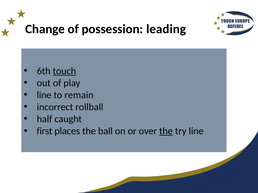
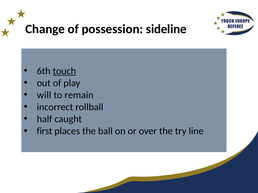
leading: leading -> sideline
line at (44, 95): line -> will
the at (166, 131) underline: present -> none
